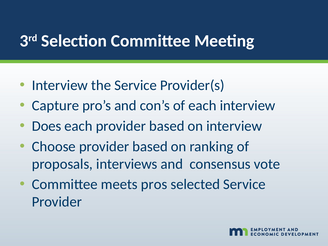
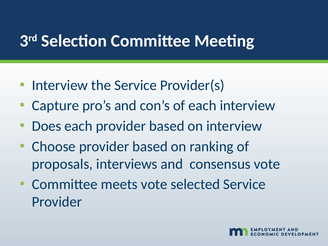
meets pros: pros -> vote
